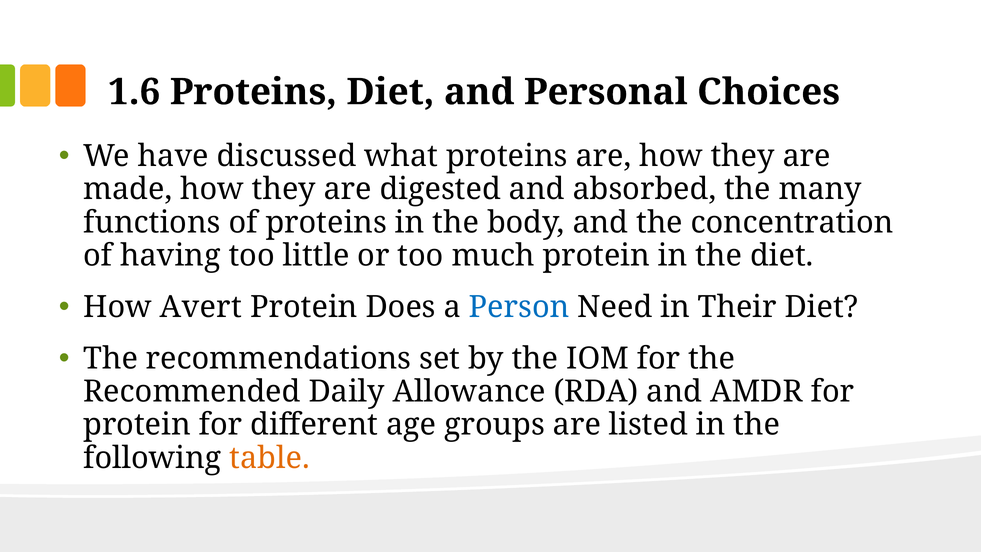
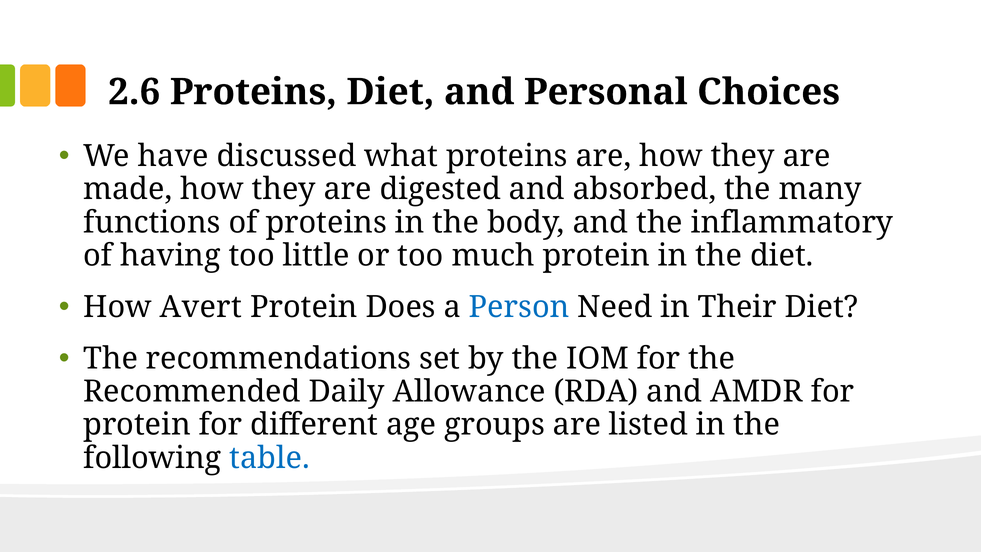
1.6: 1.6 -> 2.6
concentration: concentration -> inflammatory
table colour: orange -> blue
